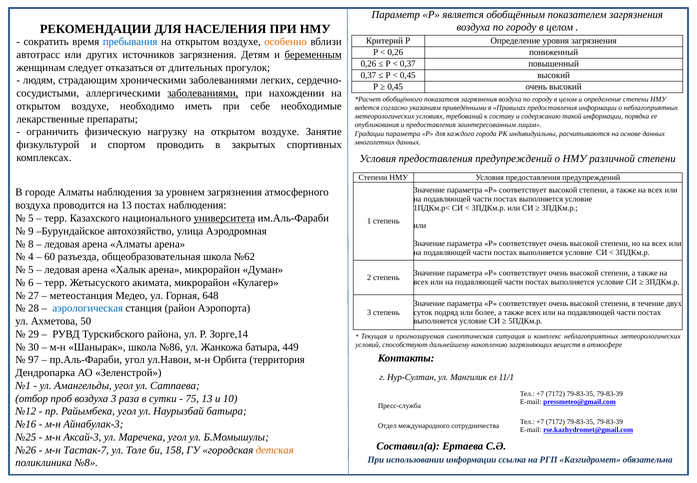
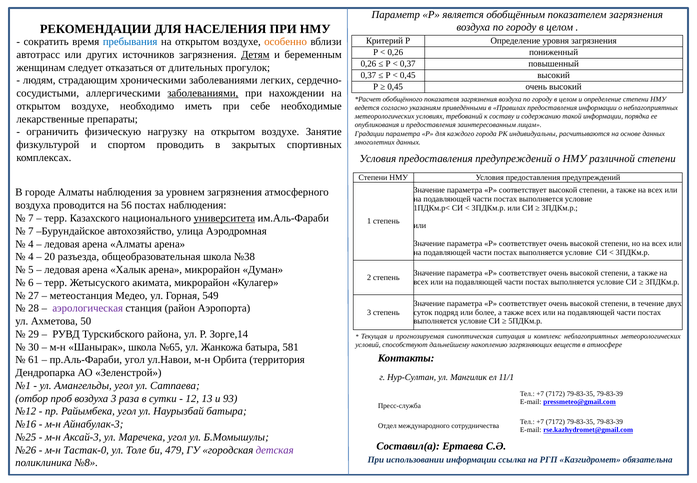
Детям underline: none -> present
беременным underline: present -> none
на 13: 13 -> 56
5 at (31, 218): 5 -> 7
9 at (31, 231): 9 -> 7
8 at (31, 244): 8 -> 4
60: 60 -> 20
№62: №62 -> №38
648: 648 -> 549
аэрологическая colour: blue -> purple
№86: №86 -> №65
449: 449 -> 581
97: 97 -> 61
75: 75 -> 12
10: 10 -> 93
Тастак-7: Тастак-7 -> Тастак-0
158: 158 -> 479
детская colour: orange -> purple
